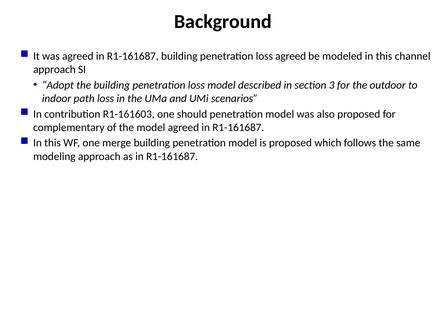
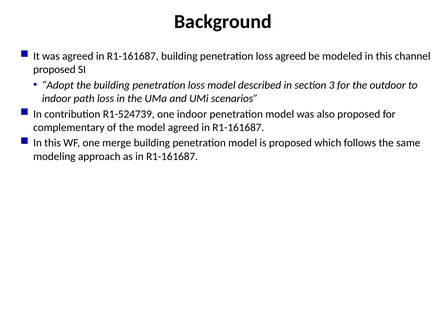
approach at (54, 70): approach -> proposed
R1-161603: R1-161603 -> R1-524739
one should: should -> indoor
